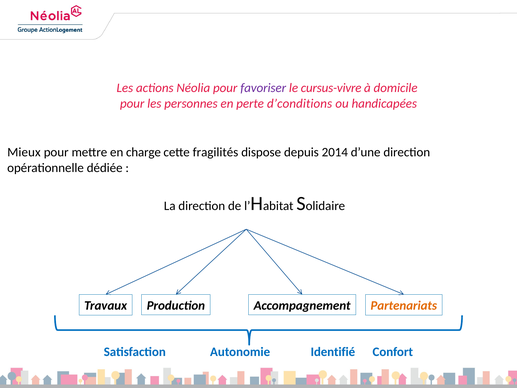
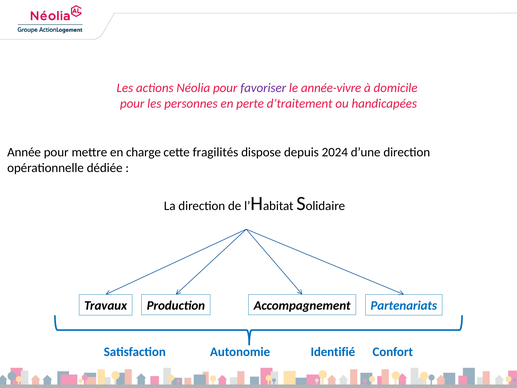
cursus-vivre: cursus-vivre -> année-vivre
d’conditions: d’conditions -> d’traitement
Mieux: Mieux -> Année
2014: 2014 -> 2024
Partenariats colour: orange -> blue
